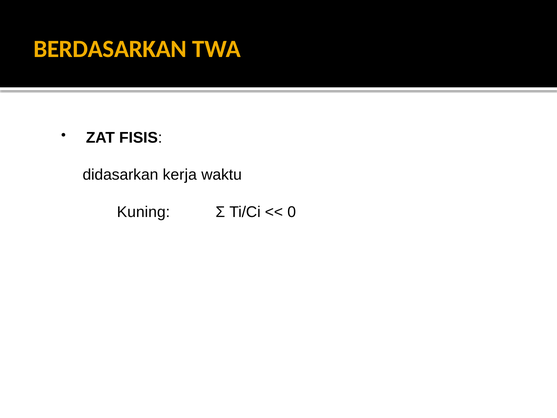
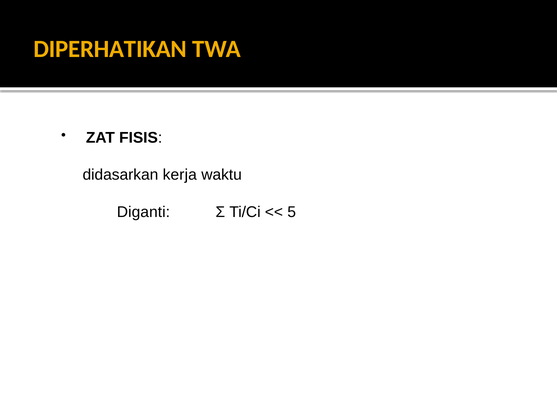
BERDASARKAN: BERDASARKAN -> DIPERHATIKAN
Kuning: Kuning -> Diganti
0: 0 -> 5
